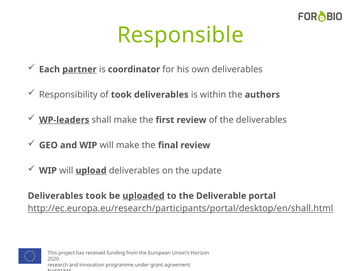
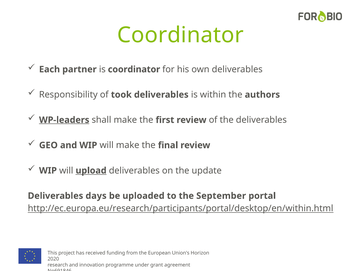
Responsible at (180, 35): Responsible -> Coordinator
partner underline: present -> none
Deliverables took: took -> days
uploaded underline: present -> none
Deliverable: Deliverable -> September
http://ec.europa.eu/research/participants/portal/desktop/en/shall.html: http://ec.europa.eu/research/participants/portal/desktop/en/shall.html -> http://ec.europa.eu/research/participants/portal/desktop/en/within.html
